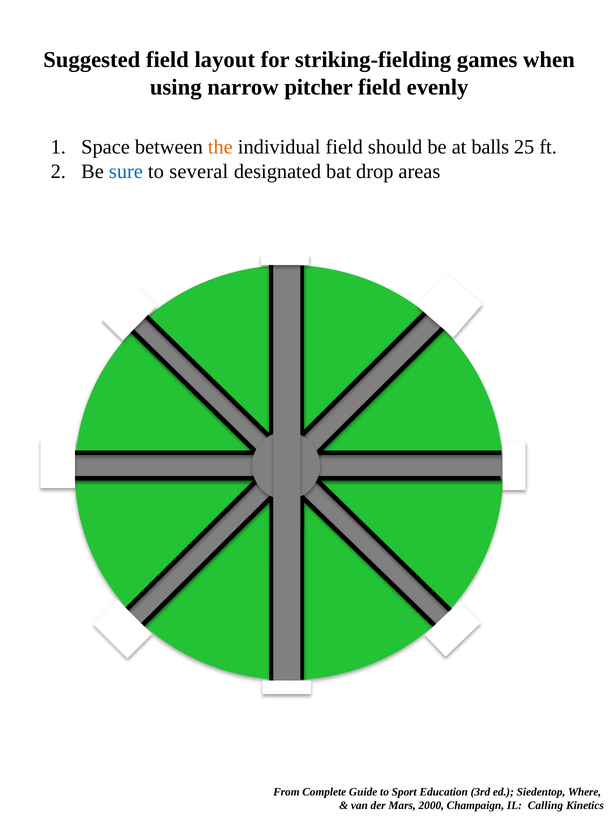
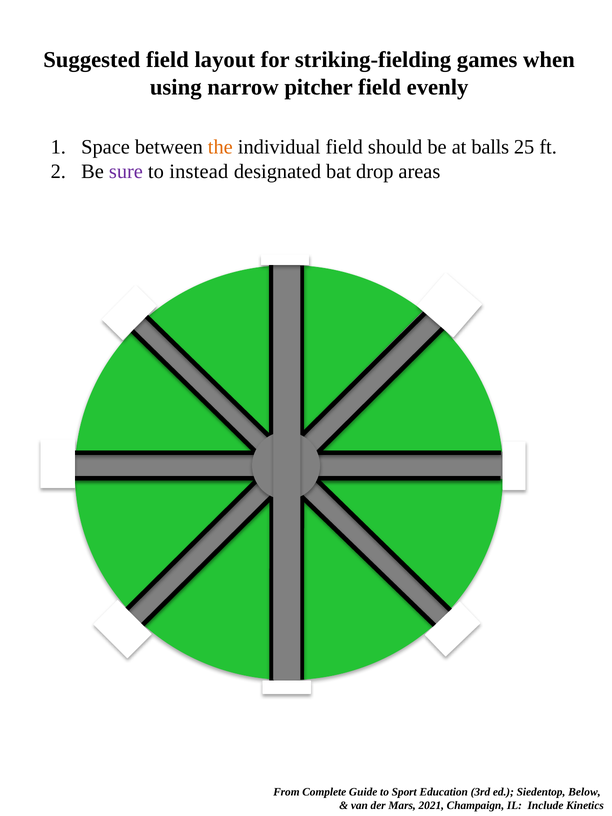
sure colour: blue -> purple
several: several -> instead
Where: Where -> Below
2000: 2000 -> 2021
Calling: Calling -> Include
